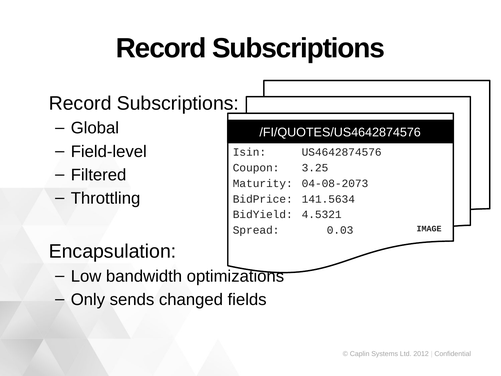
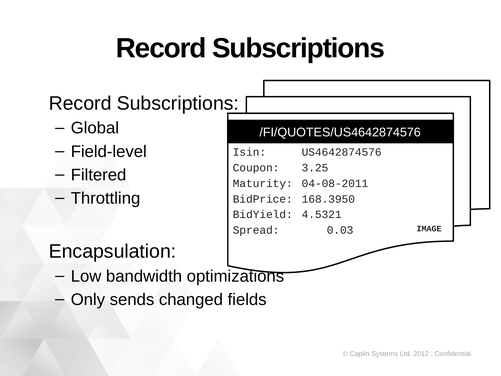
04-08-2073: 04-08-2073 -> 04-08-2011
141.5634: 141.5634 -> 168.3950
